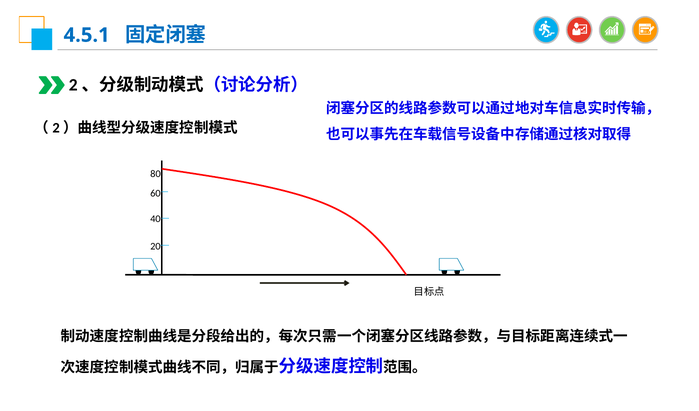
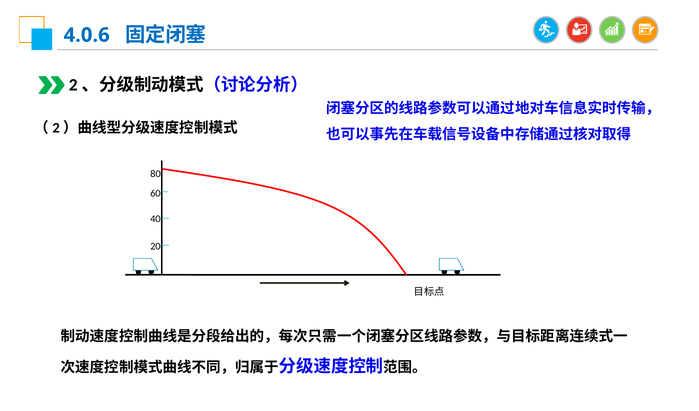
4.5.1: 4.5.1 -> 4.0.6
